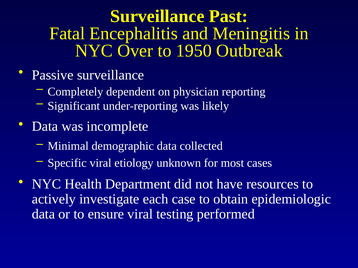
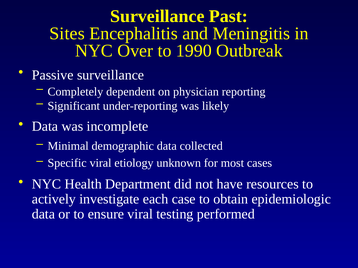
Fatal: Fatal -> Sites
1950: 1950 -> 1990
